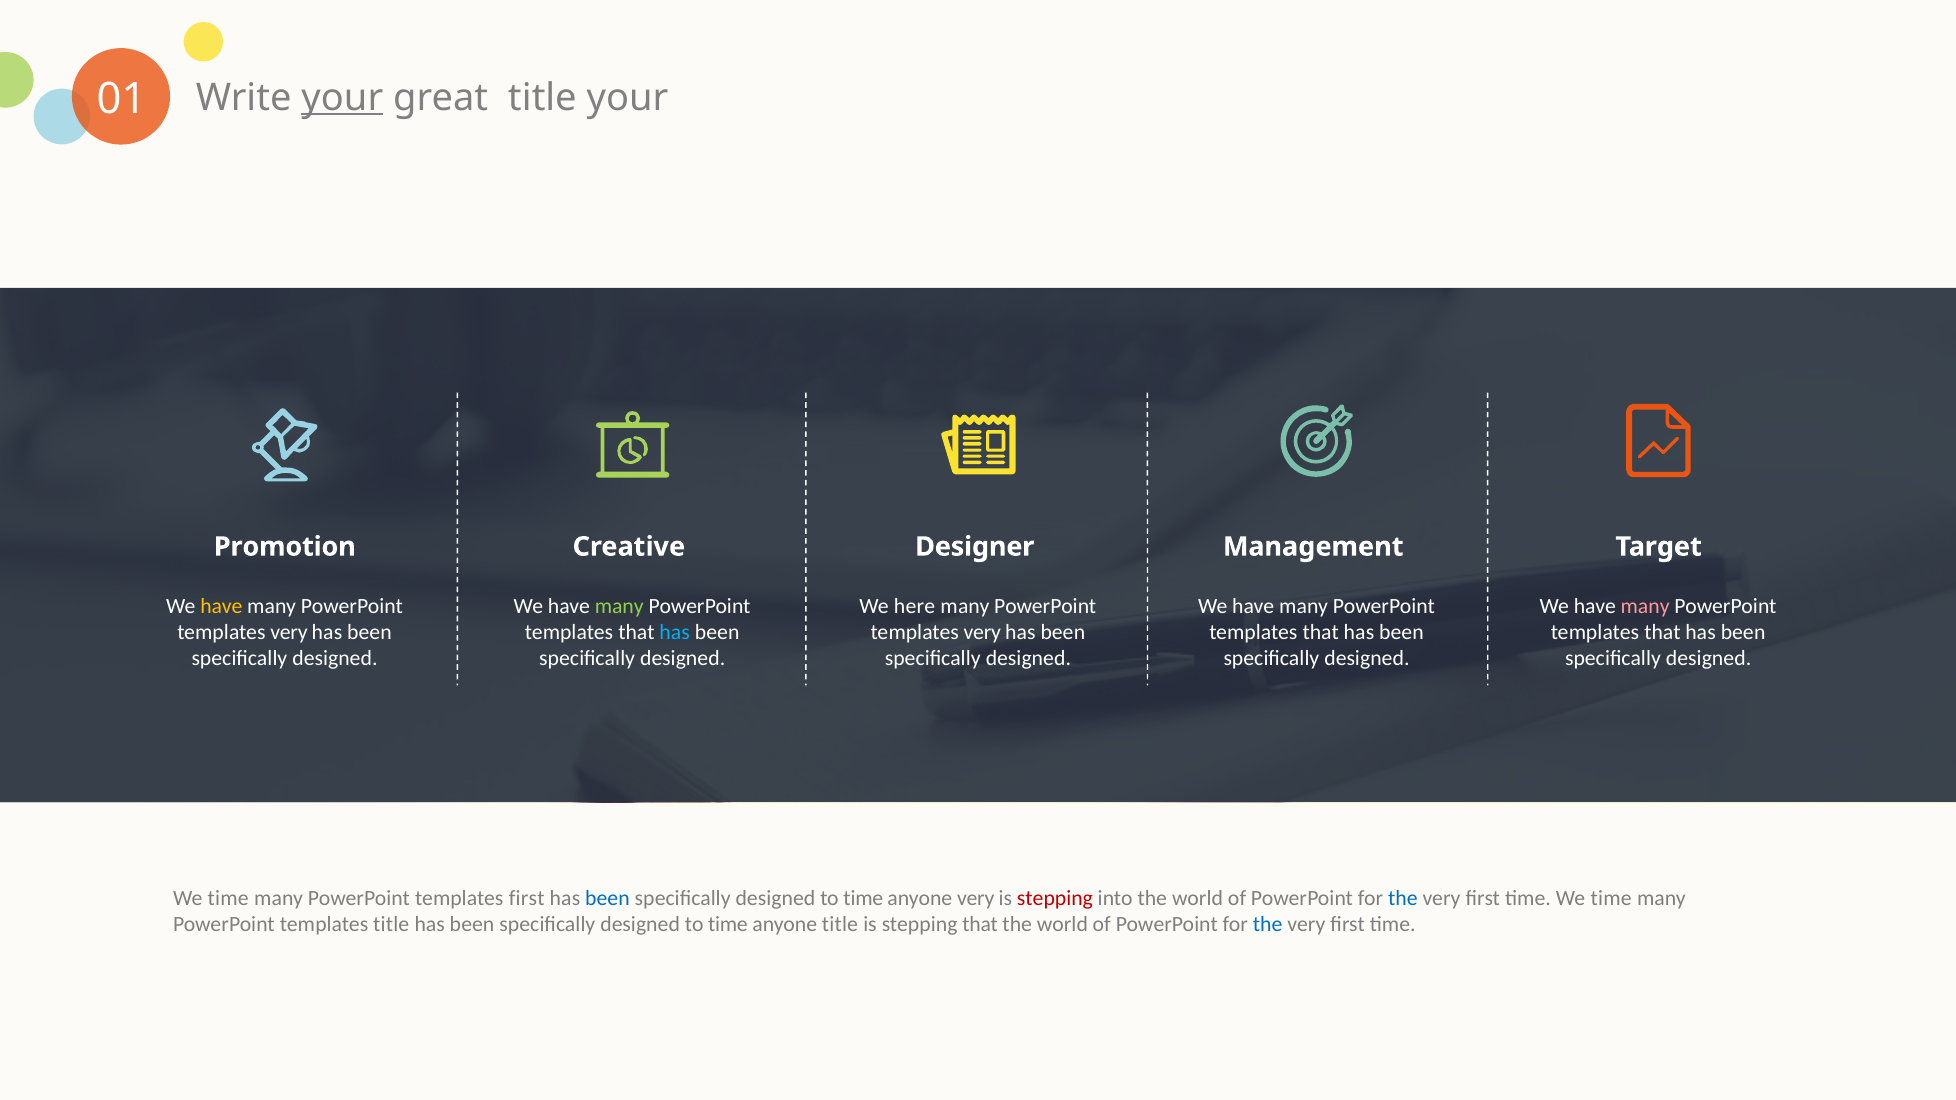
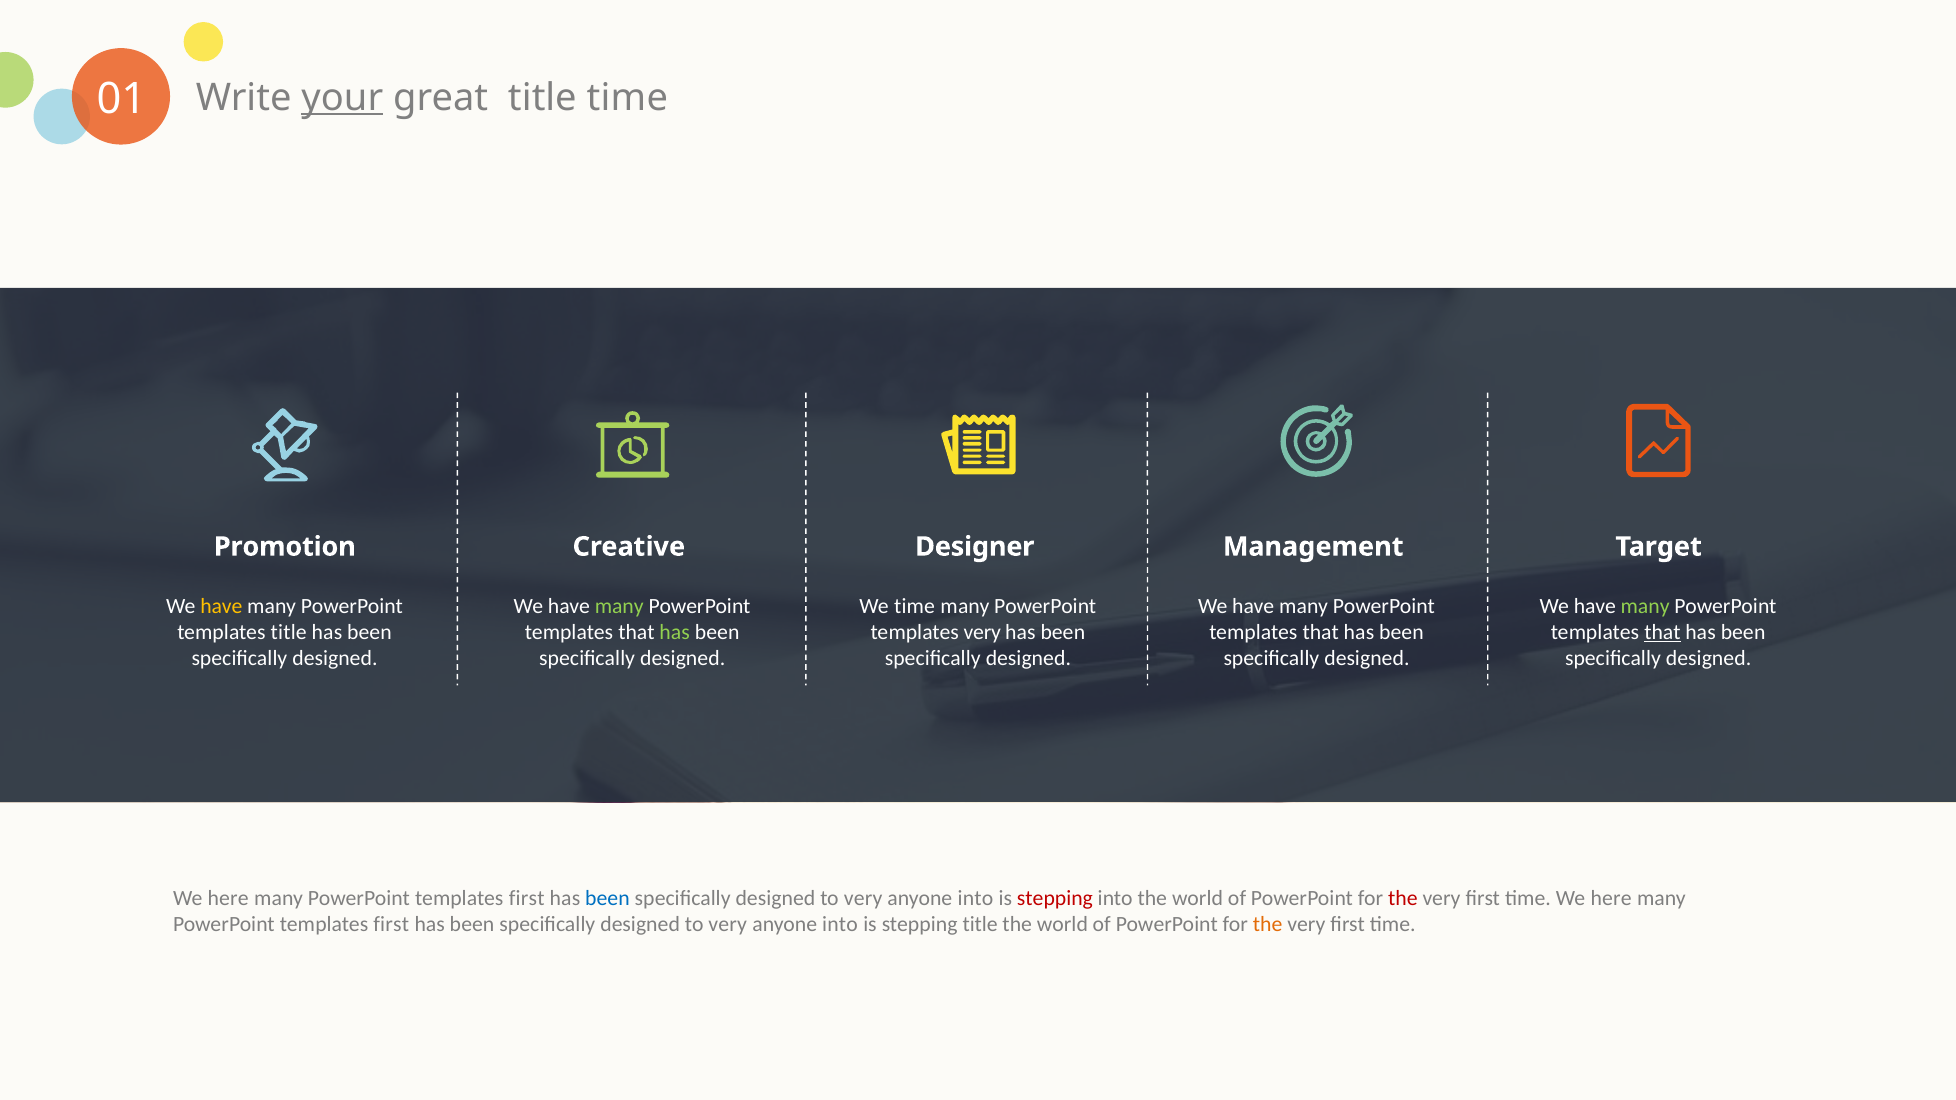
title your: your -> time
We here: here -> time
many at (1645, 606) colour: pink -> light green
very at (289, 632): very -> title
has at (675, 632) colour: light blue -> light green
that at (1662, 632) underline: none -> present
time at (228, 898): time -> here
time at (863, 898): time -> very
very at (976, 898): very -> into
the at (1403, 898) colour: blue -> red
time We time: time -> here
title at (391, 924): title -> first
time at (728, 924): time -> very
title at (840, 924): title -> into
stepping that: that -> title
the at (1268, 924) colour: blue -> orange
